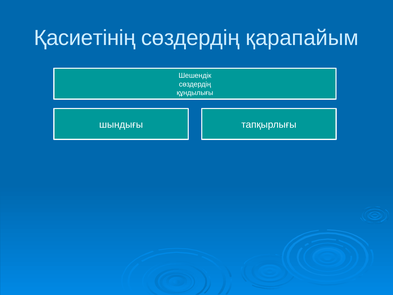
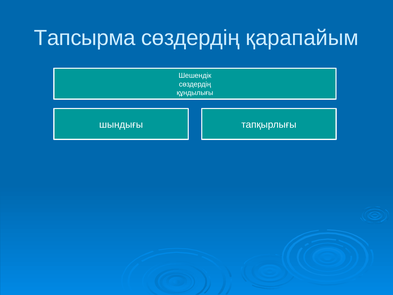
Қасиетінің: Қасиетінің -> Тапсырма
